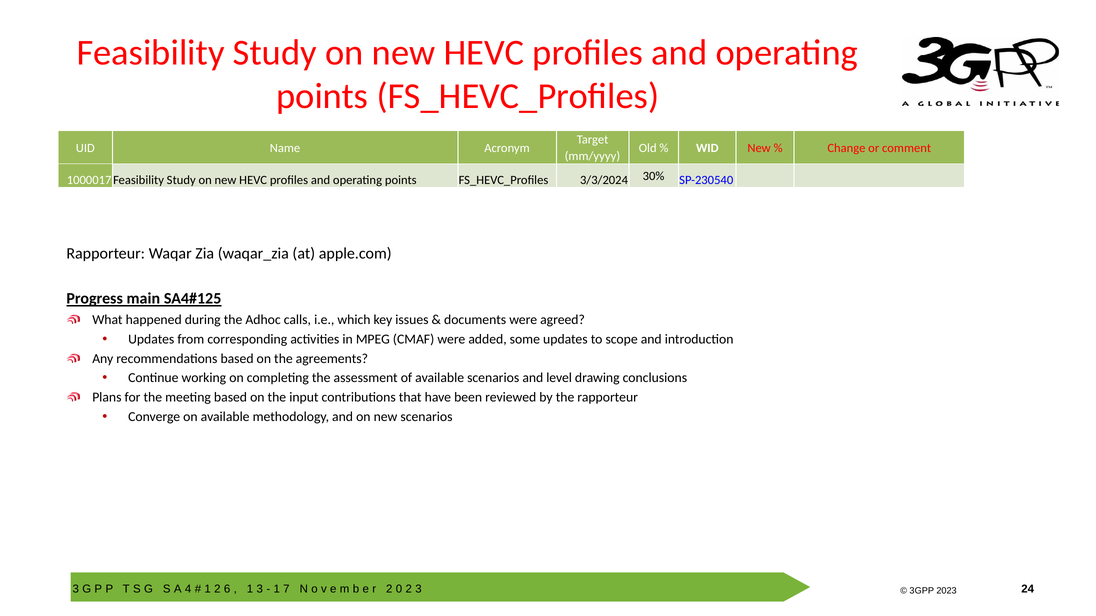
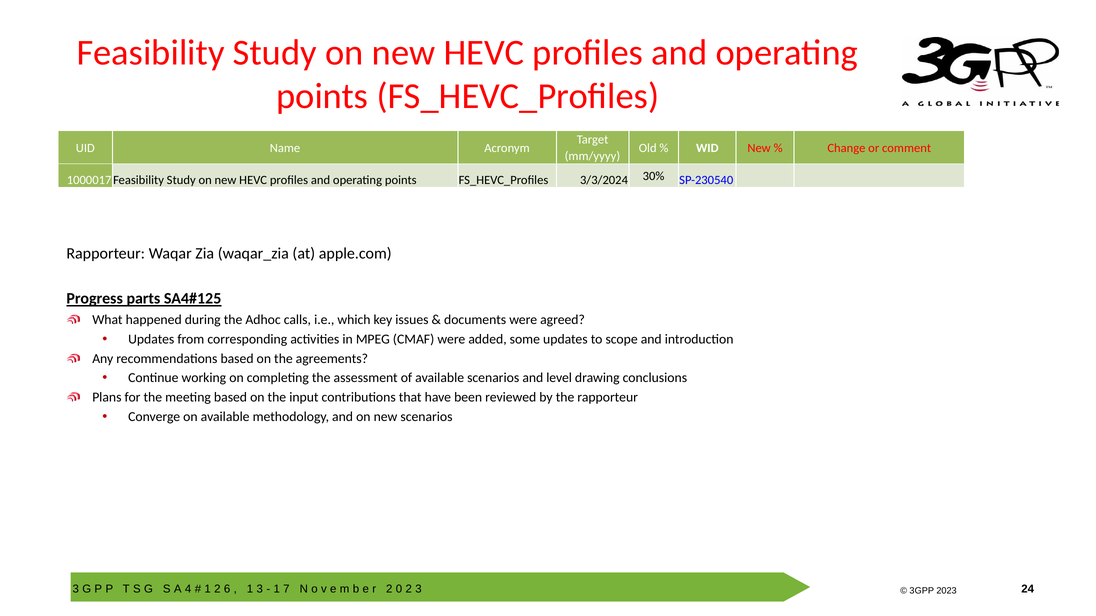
main: main -> parts
